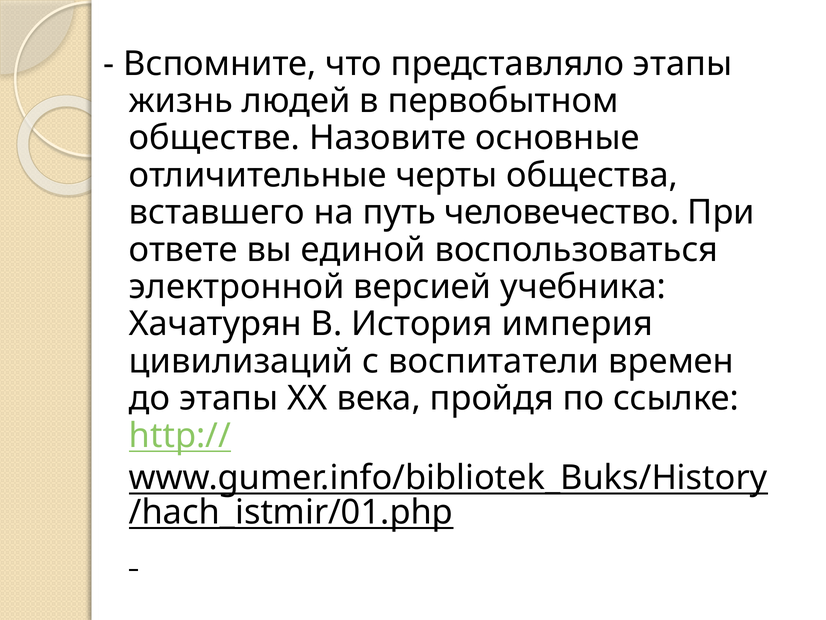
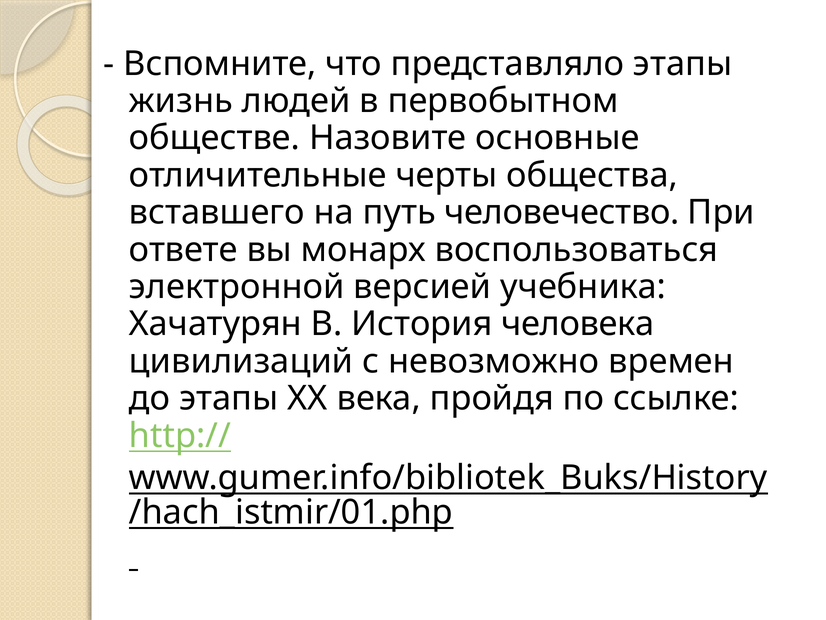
единой: единой -> монарх
империя: империя -> человека
воспитатели: воспитатели -> невозможно
